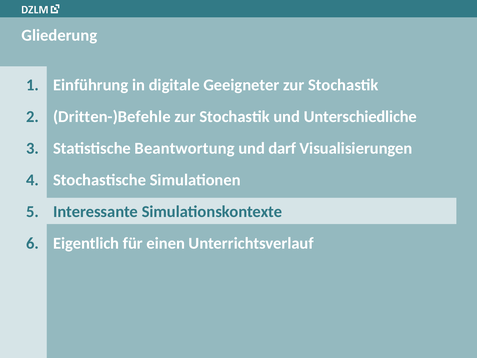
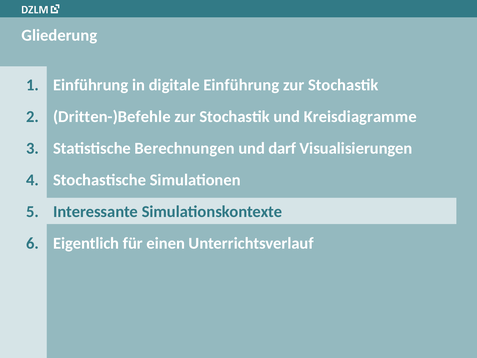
digitale Geeigneter: Geeigneter -> Einführung
Unterschiedliche: Unterschiedliche -> Kreisdiagramme
Beantwortung: Beantwortung -> Berechnungen
